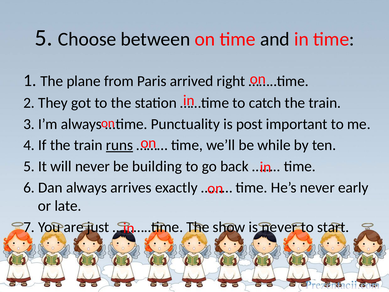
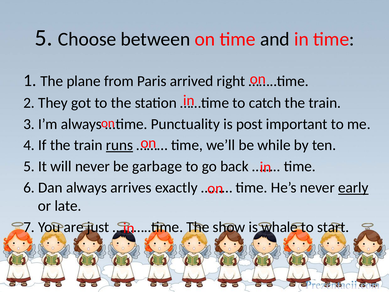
building: building -> garbage
early underline: none -> present
is never: never -> whale
